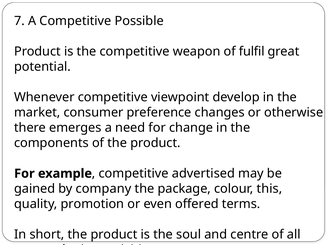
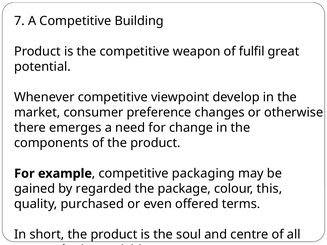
Possible: Possible -> Building
advertised: advertised -> packaging
company: company -> regarded
promotion: promotion -> purchased
